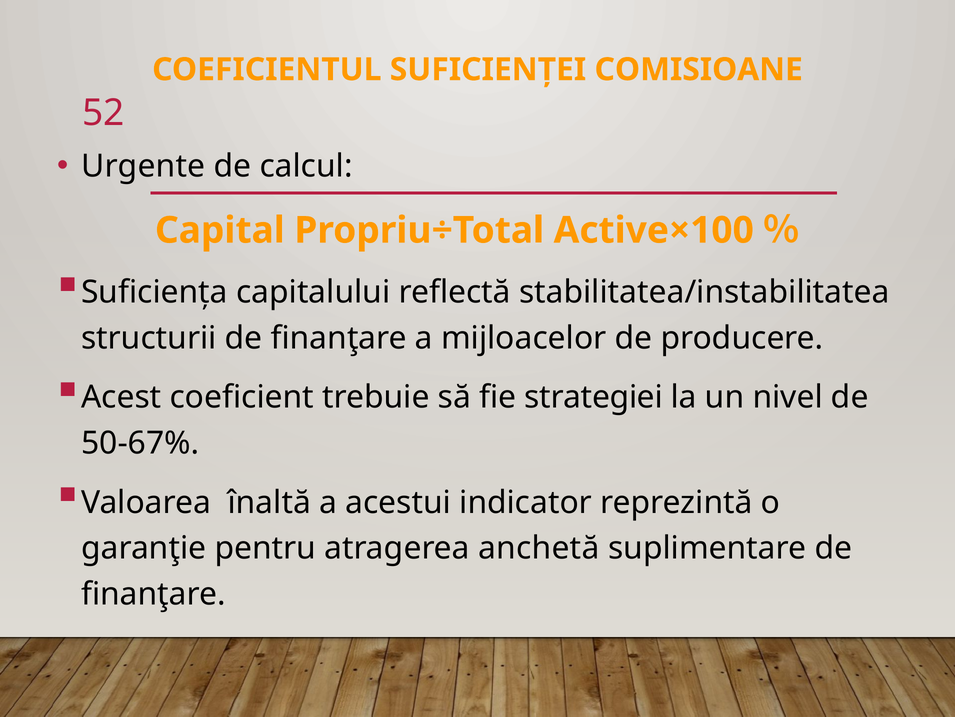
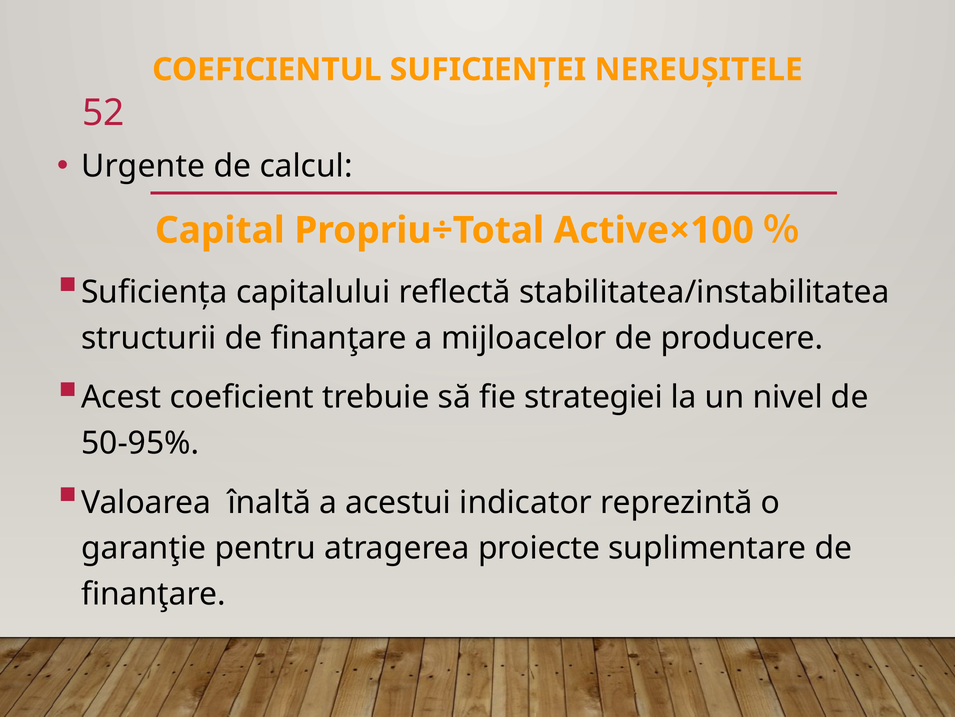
COMISIOANE: COMISIOANE -> NEREUȘITELE
50-67%: 50-67% -> 50-95%
anchetă: anchetă -> proiecte
